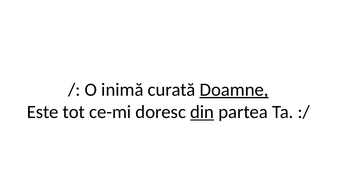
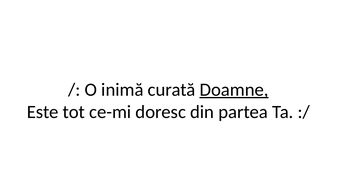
din underline: present -> none
